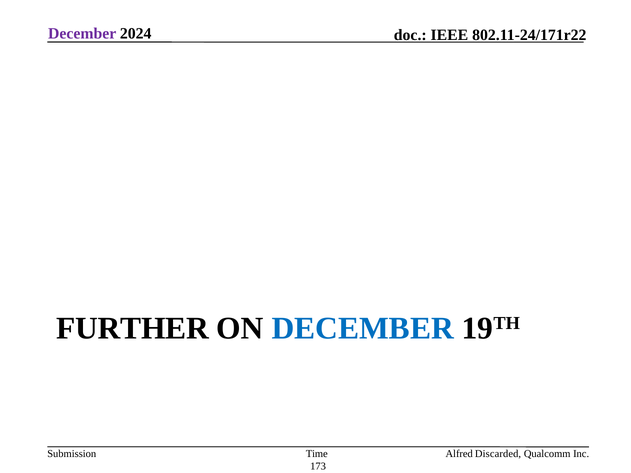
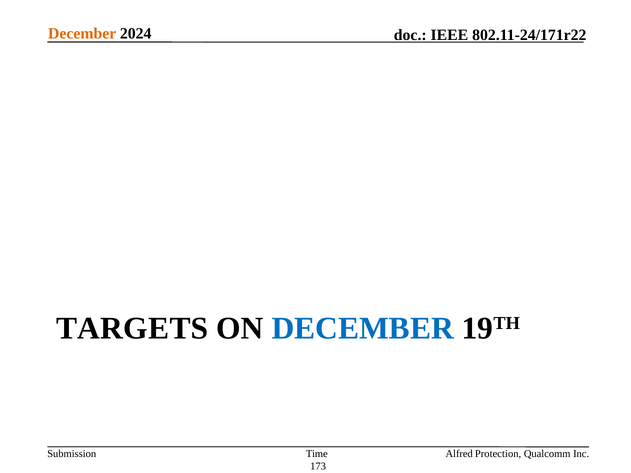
December at (82, 33) colour: purple -> orange
FURTHER: FURTHER -> TARGETS
Discarded: Discarded -> Protection
